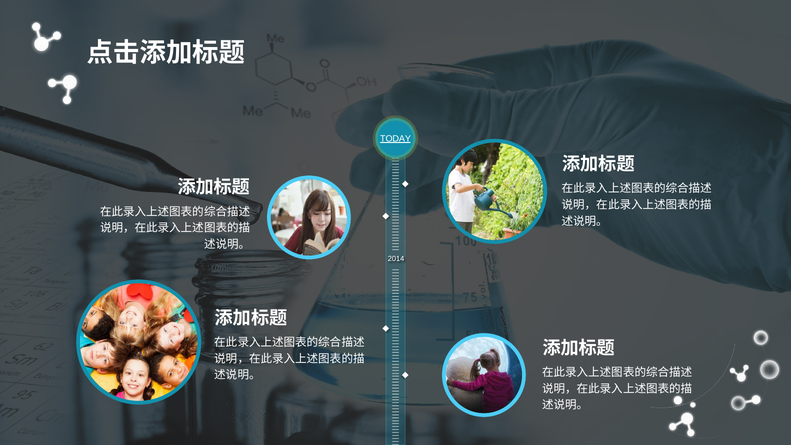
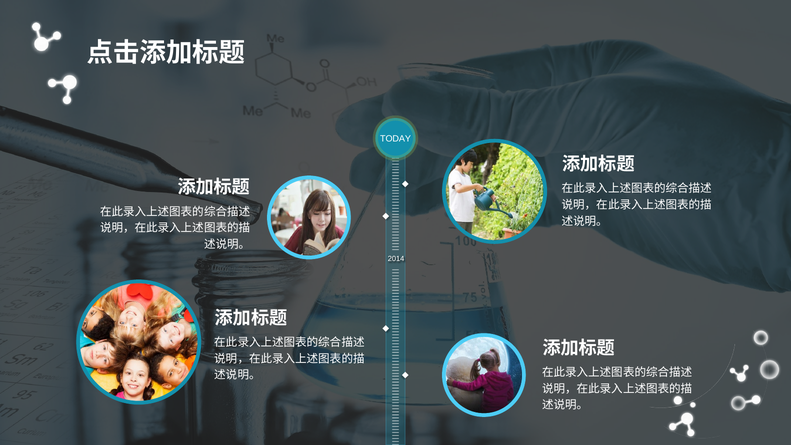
TODAY underline: present -> none
